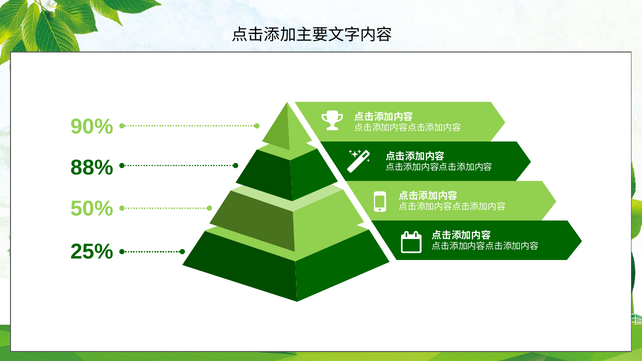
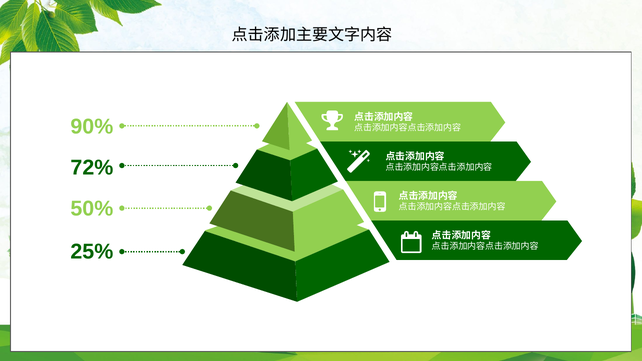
88%: 88% -> 72%
